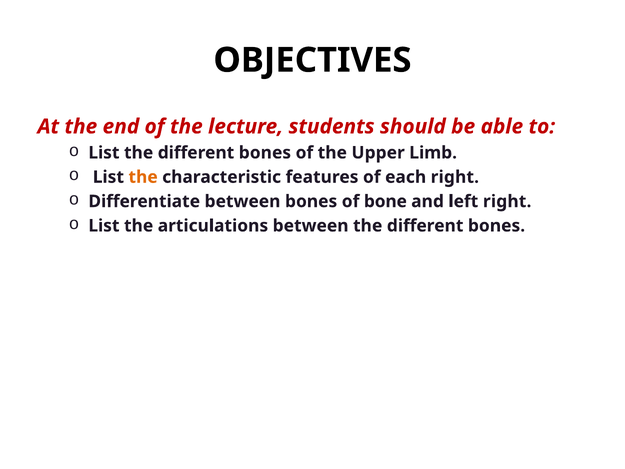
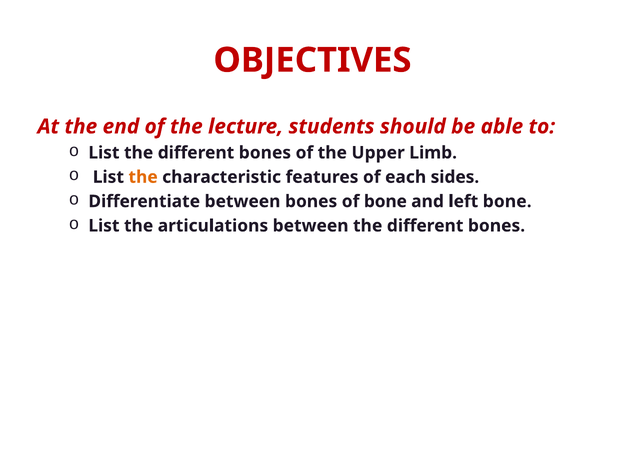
OBJECTIVES colour: black -> red
each right: right -> sides
left right: right -> bone
